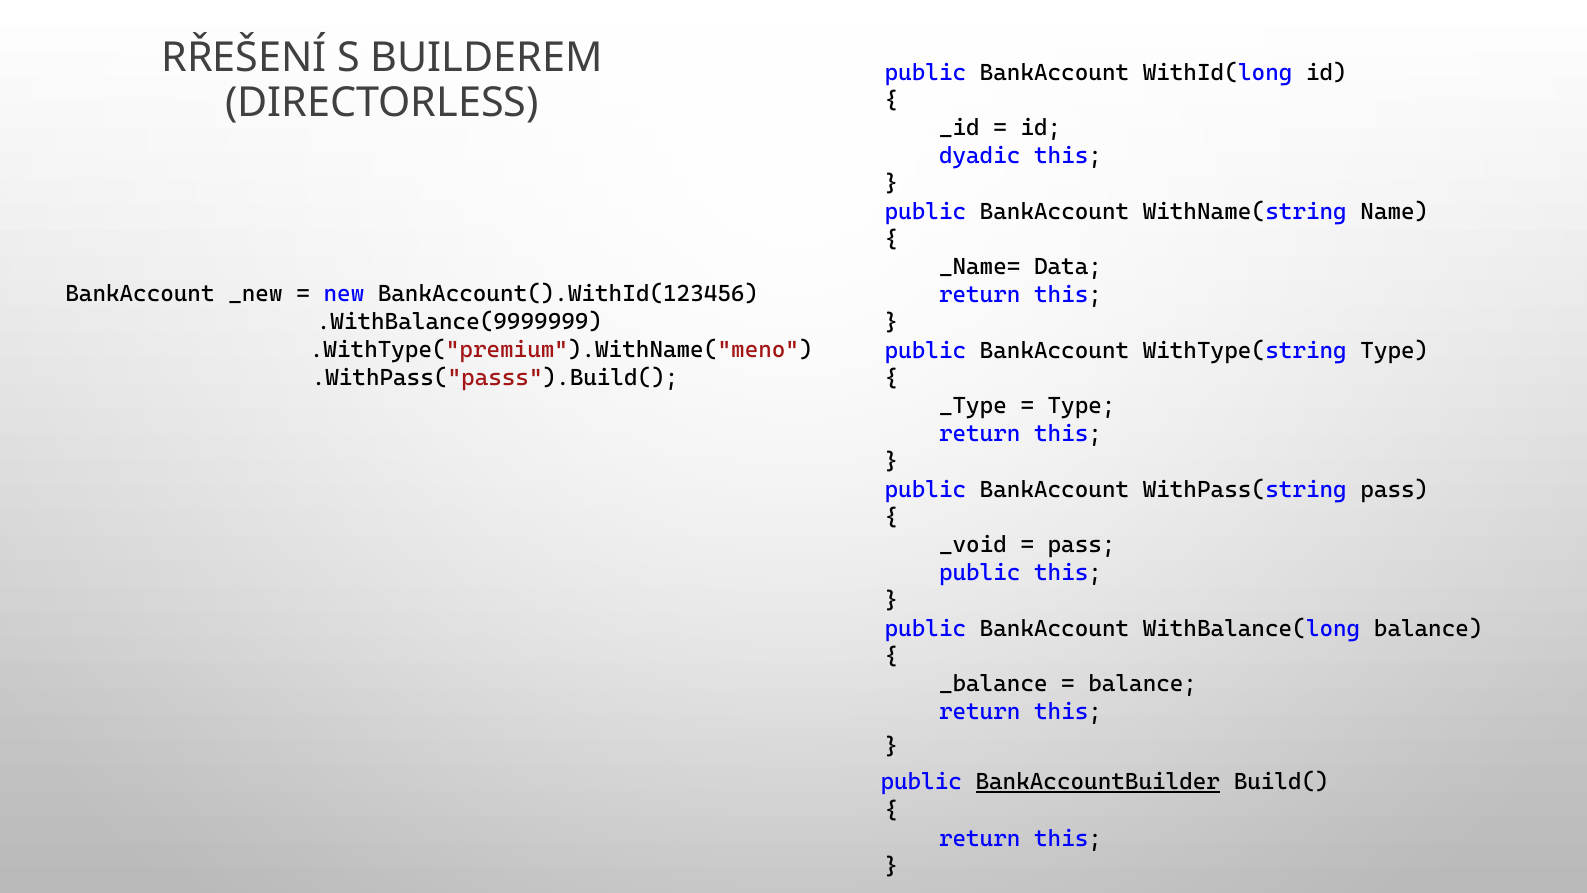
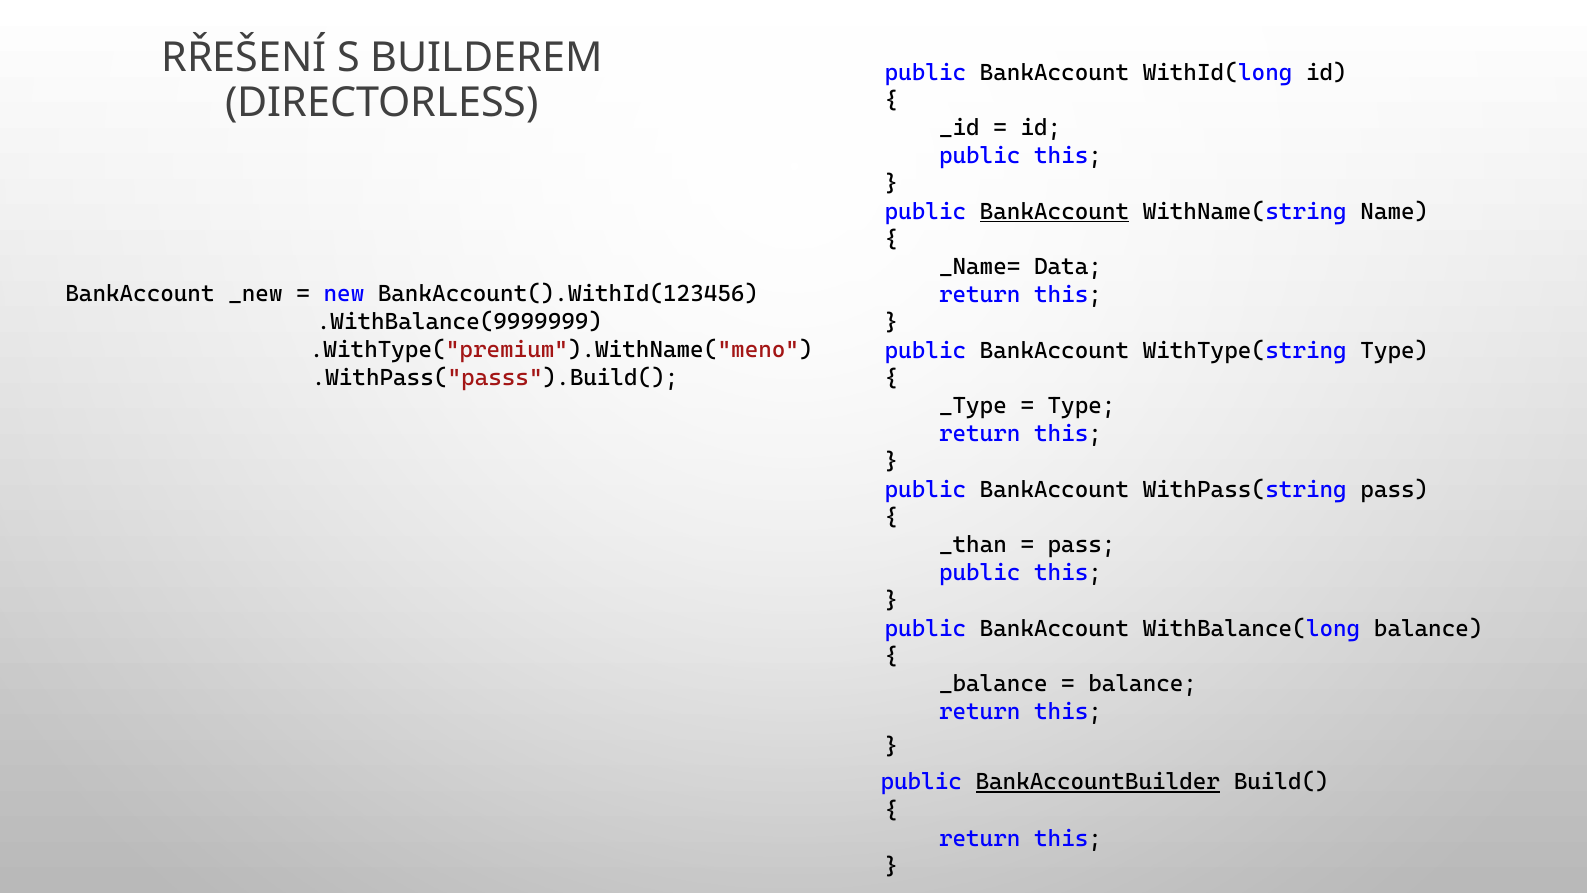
dyadic at (980, 156): dyadic -> public
BankAccount at (1054, 212) underline: none -> present
_void: _void -> _than
